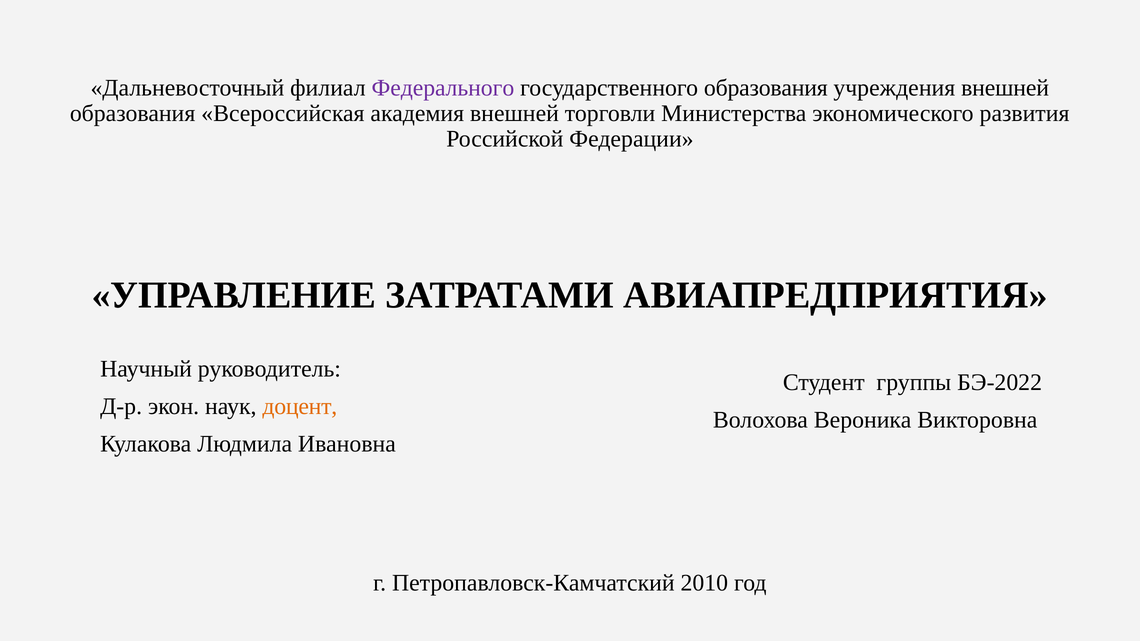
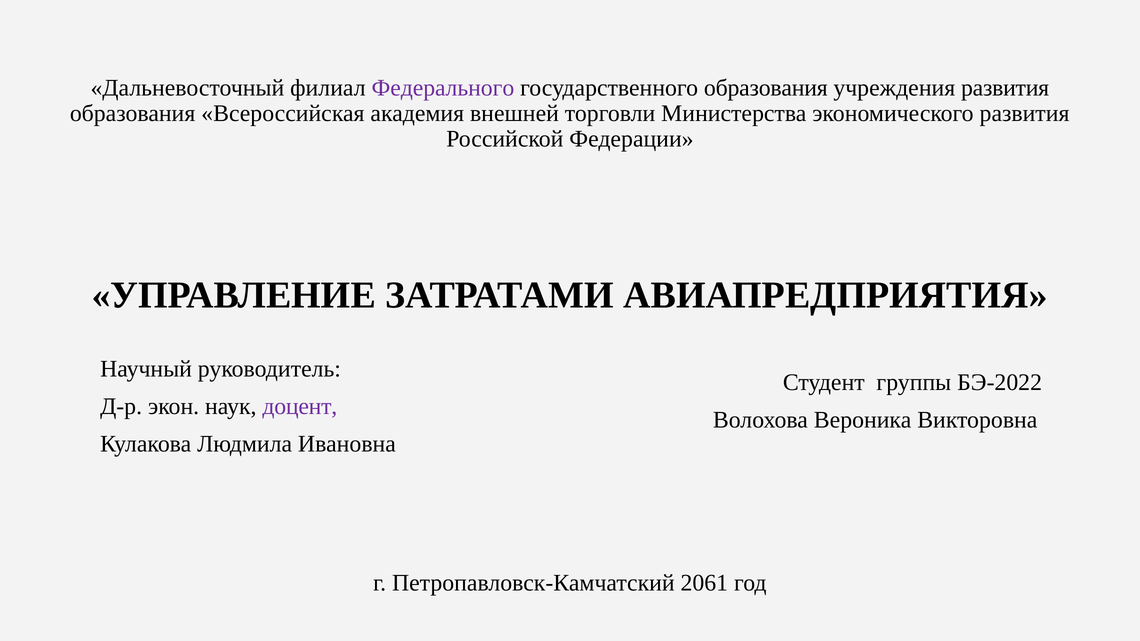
учреждения внешней: внешней -> развития
доцент colour: orange -> purple
2010: 2010 -> 2061
